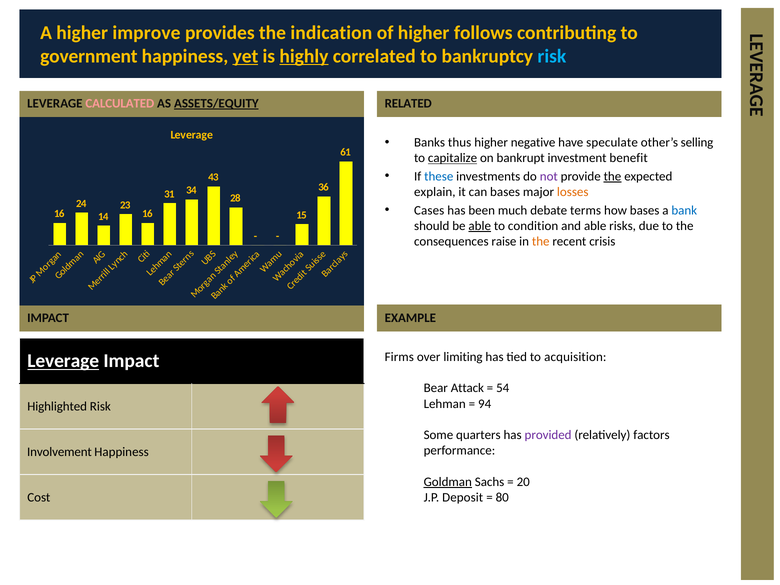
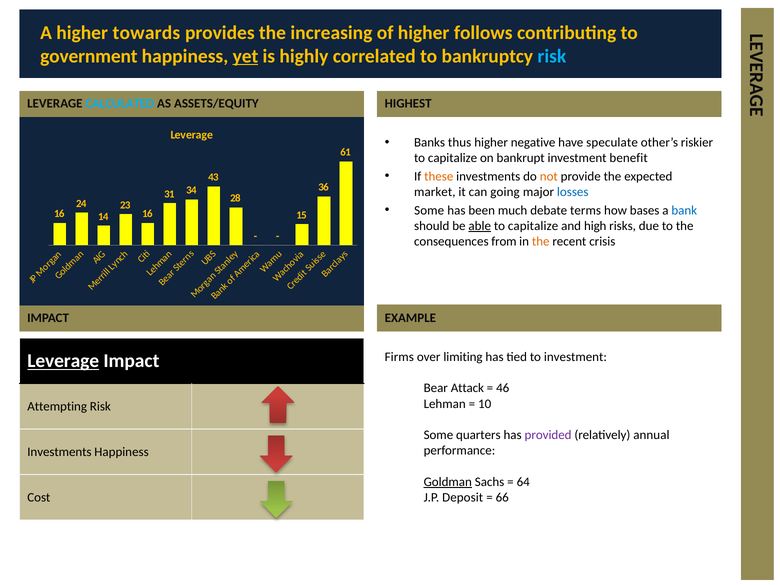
improve: improve -> towards
indication: indication -> increasing
highly underline: present -> none
CALCULATED colour: pink -> light blue
ASSETS/EQUITY underline: present -> none
RELATED: RELATED -> HIGHEST
selling: selling -> riskier
capitalize at (453, 158) underline: present -> none
these colour: blue -> orange
not colour: purple -> orange
the at (612, 176) underline: present -> none
explain: explain -> market
can bases: bases -> going
losses colour: orange -> blue
Cases at (429, 210): Cases -> Some
condition at (533, 226): condition -> capitalize
and able: able -> high
raise: raise -> from
to acquisition: acquisition -> investment
54: 54 -> 46
94: 94 -> 10
Highlighted: Highlighted -> Attempting
factors: factors -> annual
Involvement at (59, 452): Involvement -> Investments
20: 20 -> 64
80: 80 -> 66
